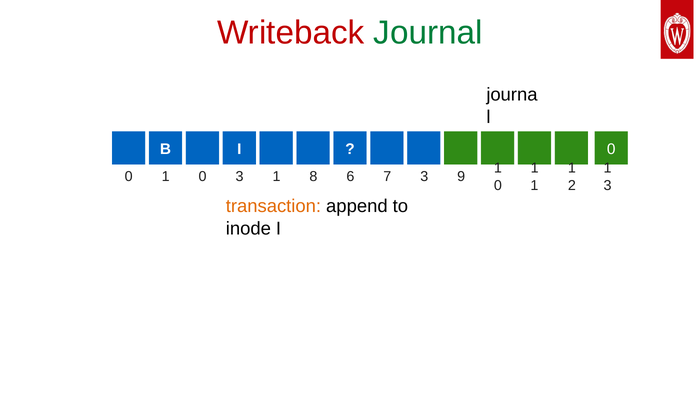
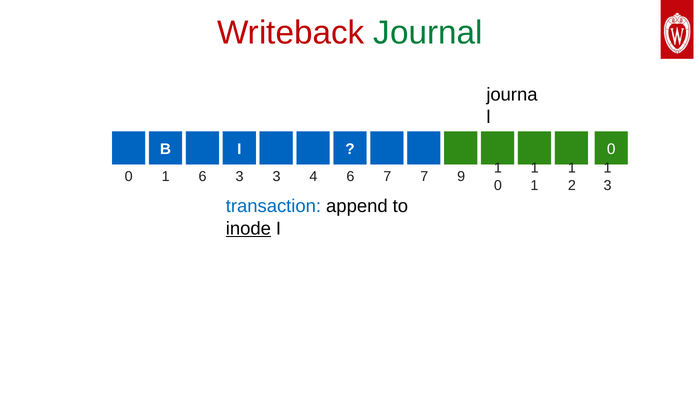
0 at (203, 177): 0 -> 6
3 1: 1 -> 3
8: 8 -> 4
7 3: 3 -> 7
transaction colour: orange -> blue
inode underline: none -> present
